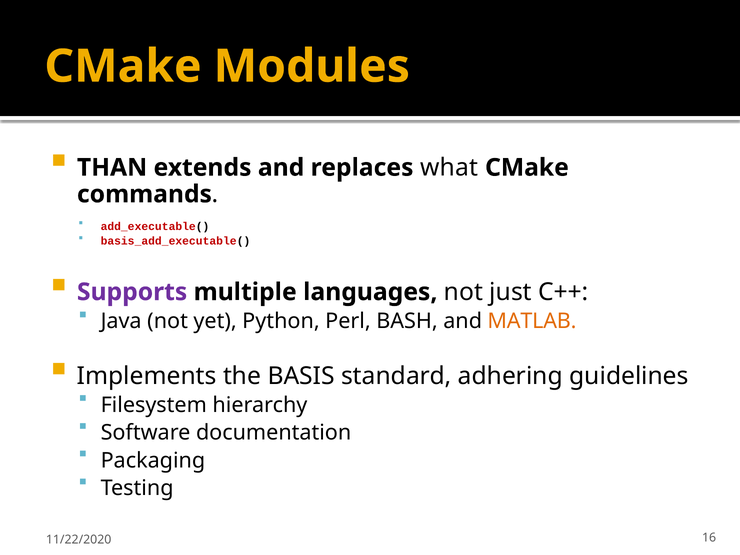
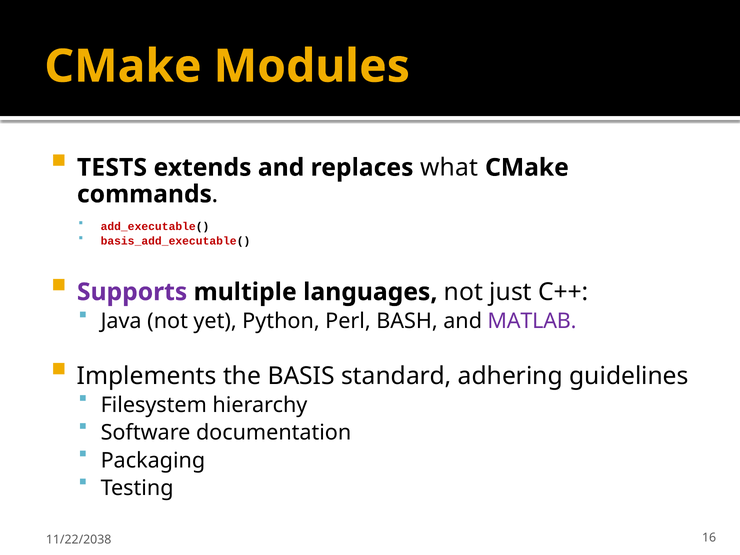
THAN: THAN -> TESTS
MATLAB colour: orange -> purple
11/22/2020: 11/22/2020 -> 11/22/2038
